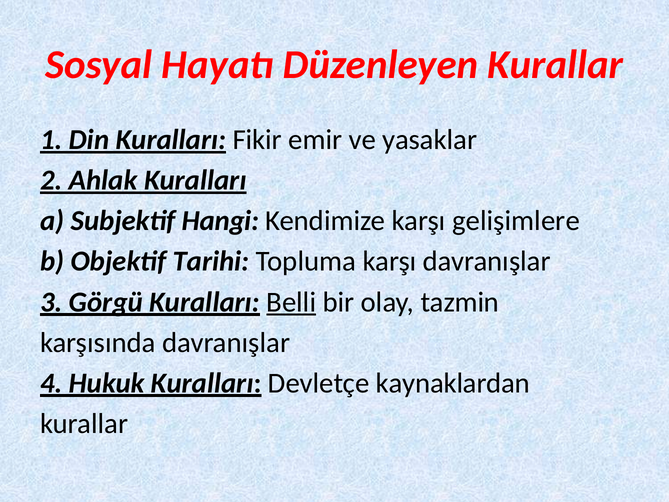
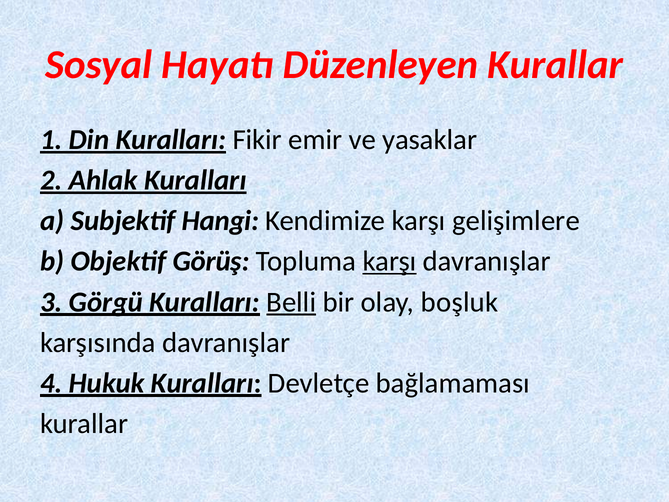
Tarihi: Tarihi -> Görüş
karşı at (390, 261) underline: none -> present
tazmin: tazmin -> boşluk
kaynaklardan: kaynaklardan -> bağlamaması
